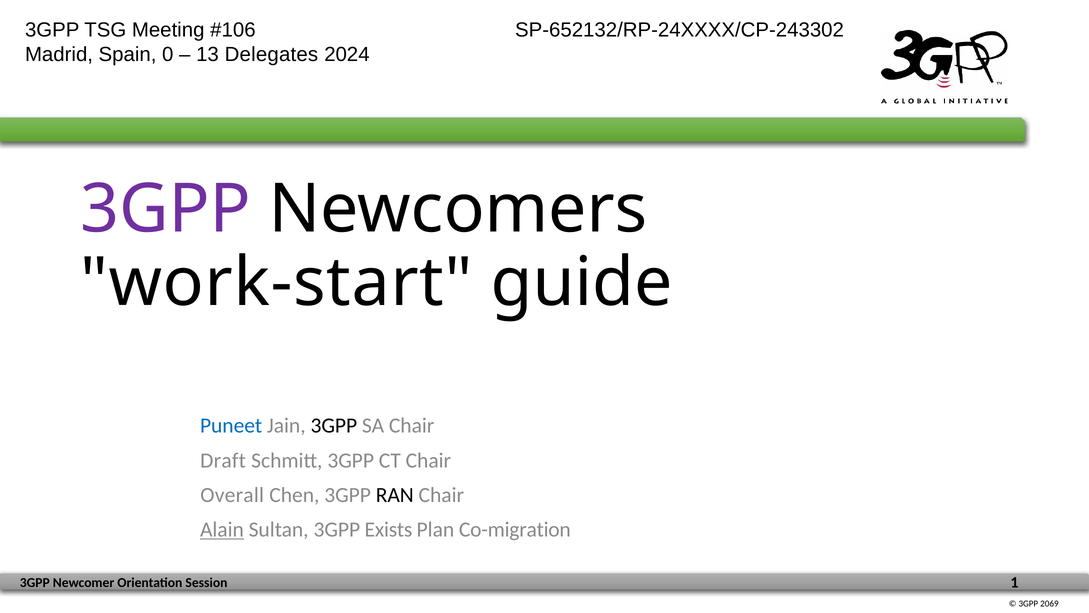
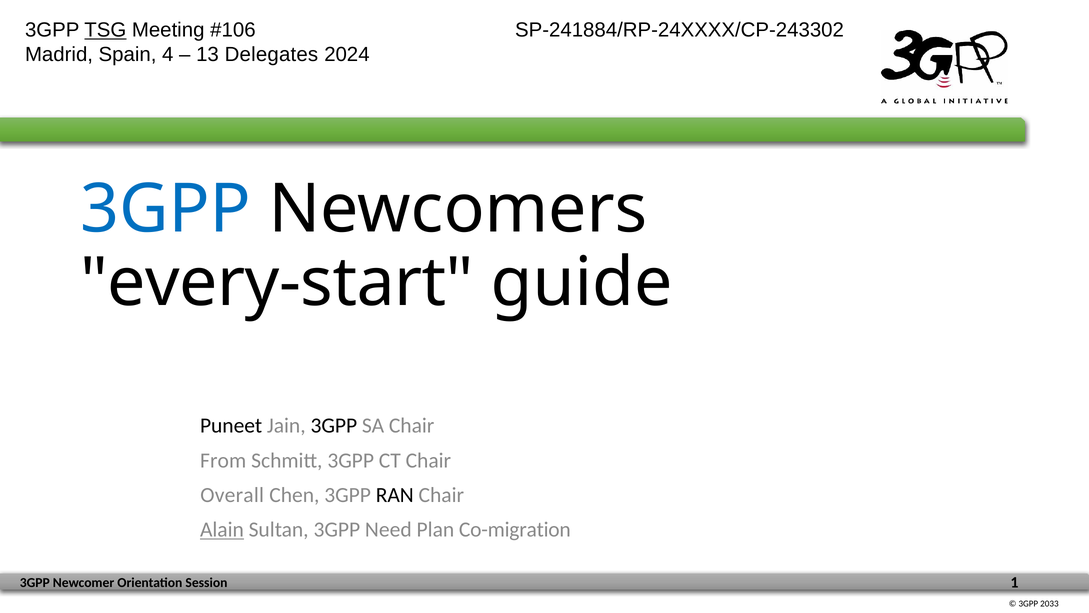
TSG underline: none -> present
SP-652132/RP-24XXXX/CP-243302: SP-652132/RP-24XXXX/CP-243302 -> SP-241884/RP-24XXXX/CP-243302
0: 0 -> 4
3GPP at (166, 209) colour: purple -> blue
work-start: work-start -> every-start
Puneet colour: blue -> black
Draft: Draft -> From
Exists: Exists -> Need
2069: 2069 -> 2033
